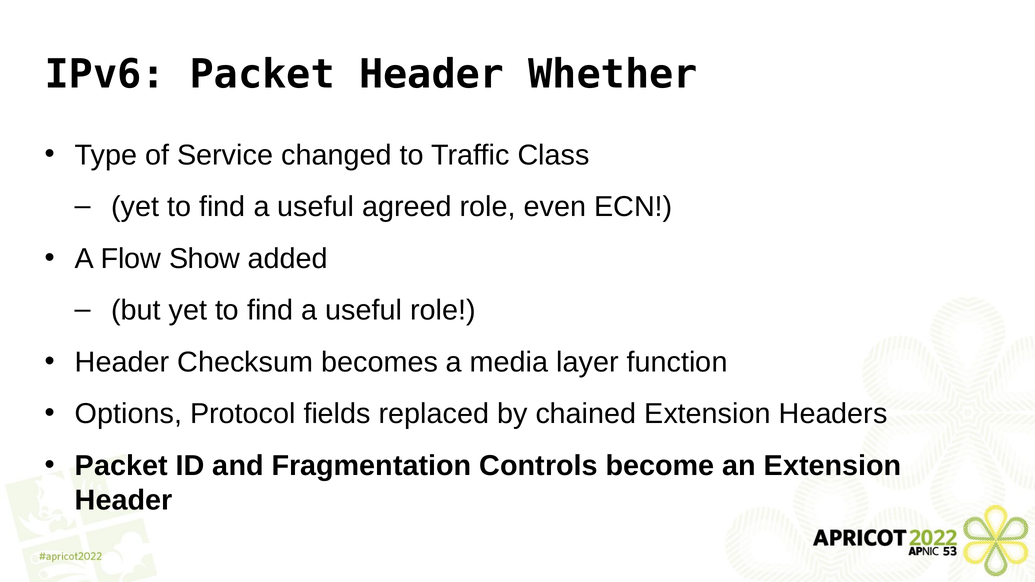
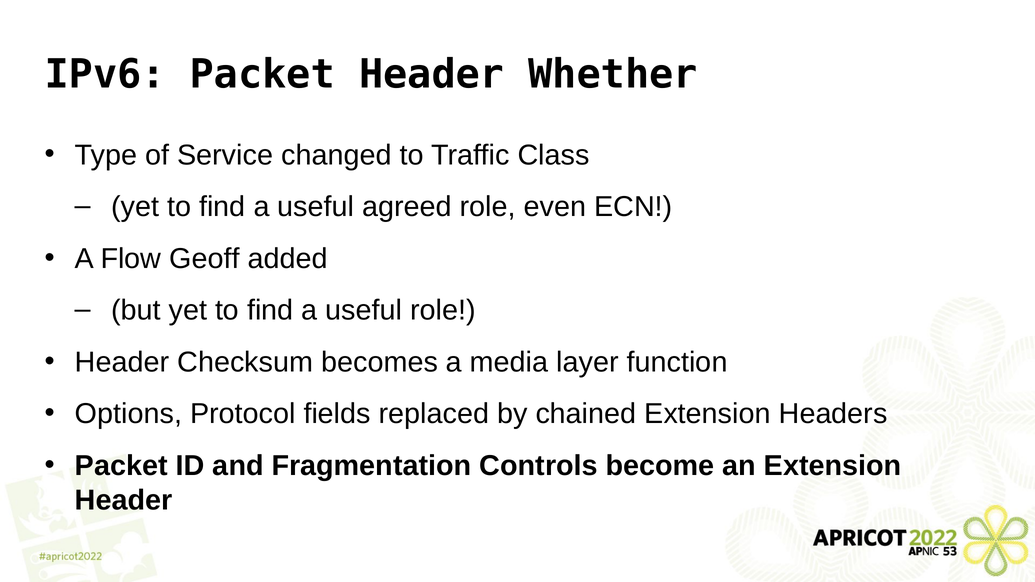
Show: Show -> Geoff
